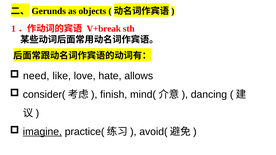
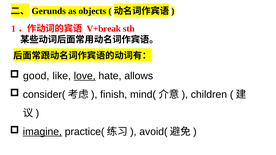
need: need -> good
love underline: none -> present
dancing: dancing -> children
